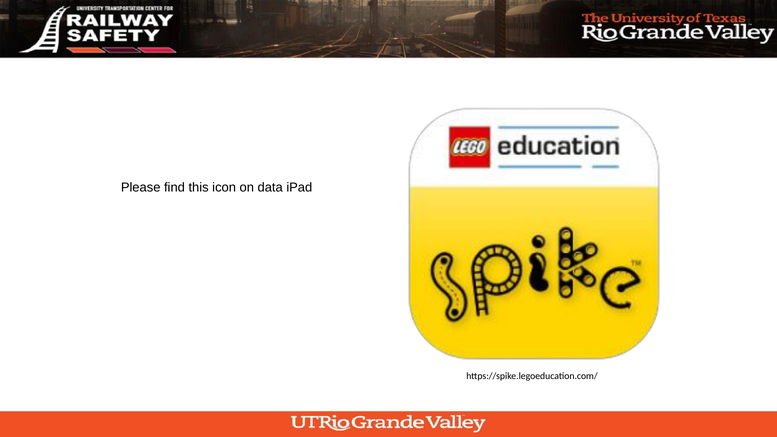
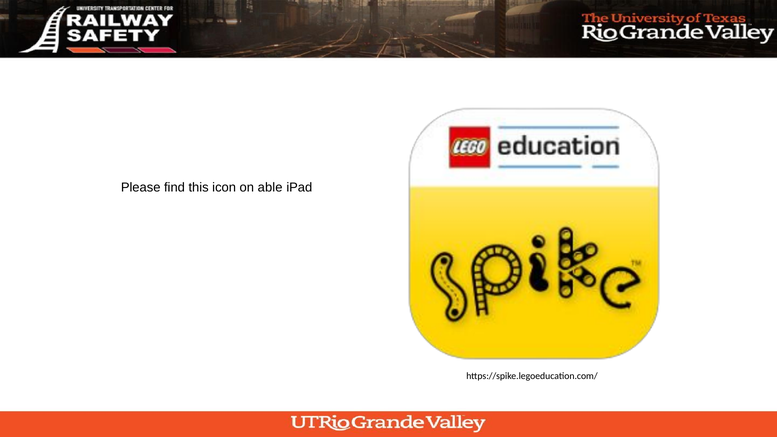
data: data -> able
